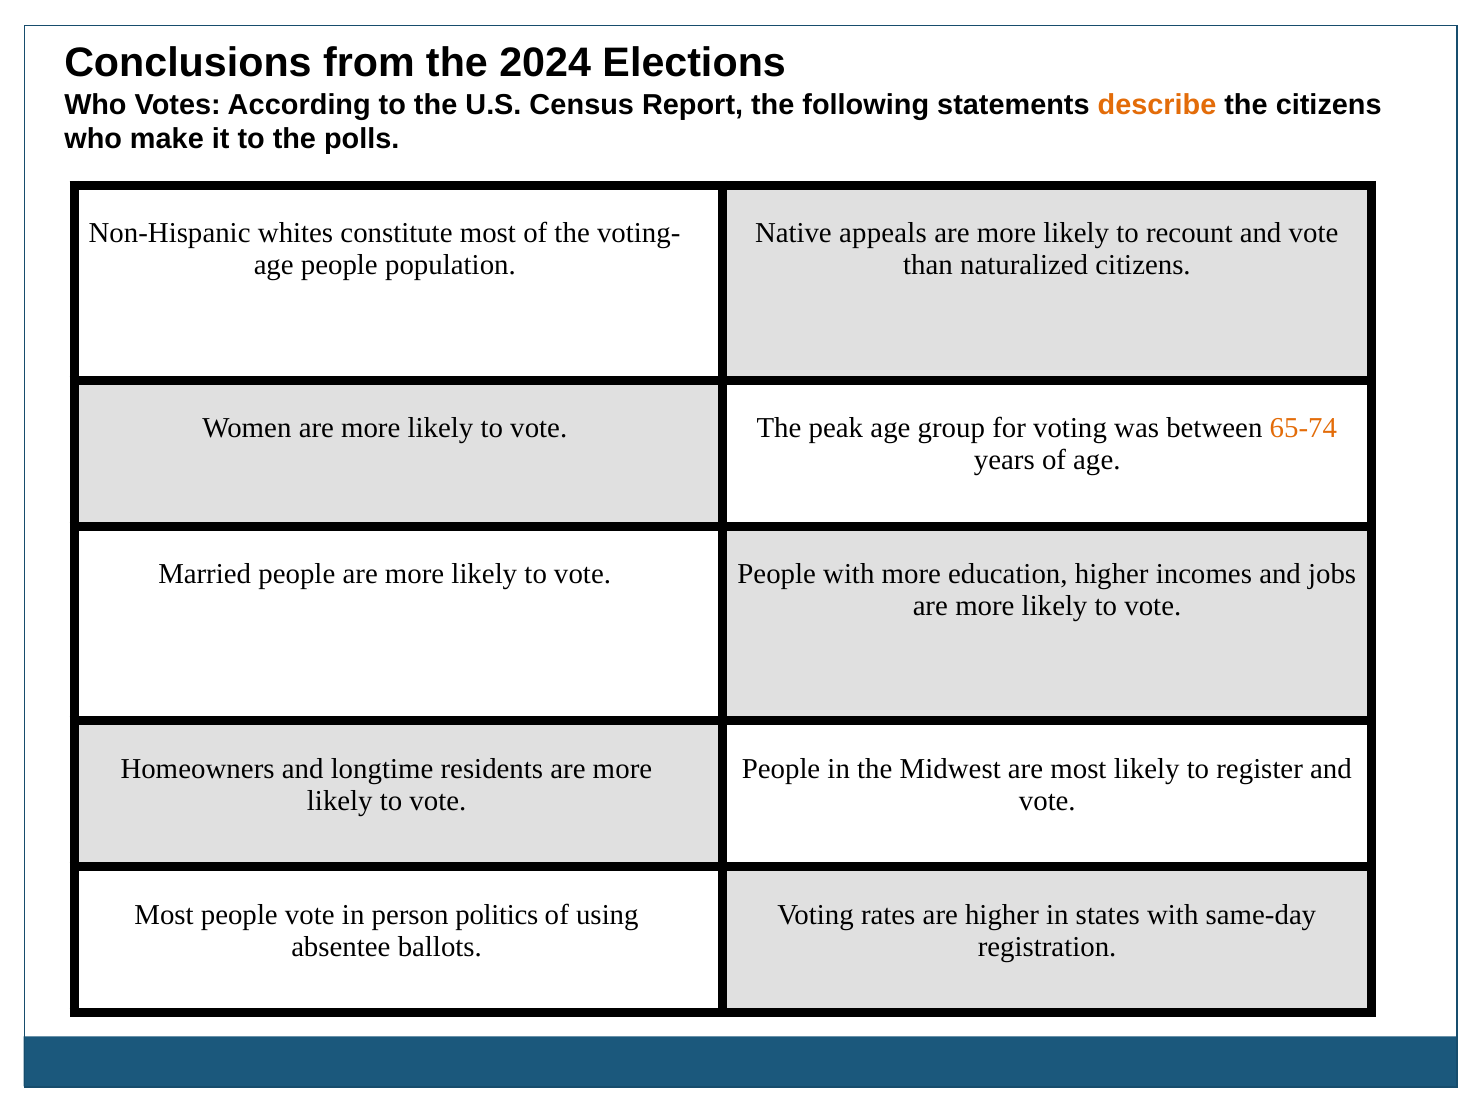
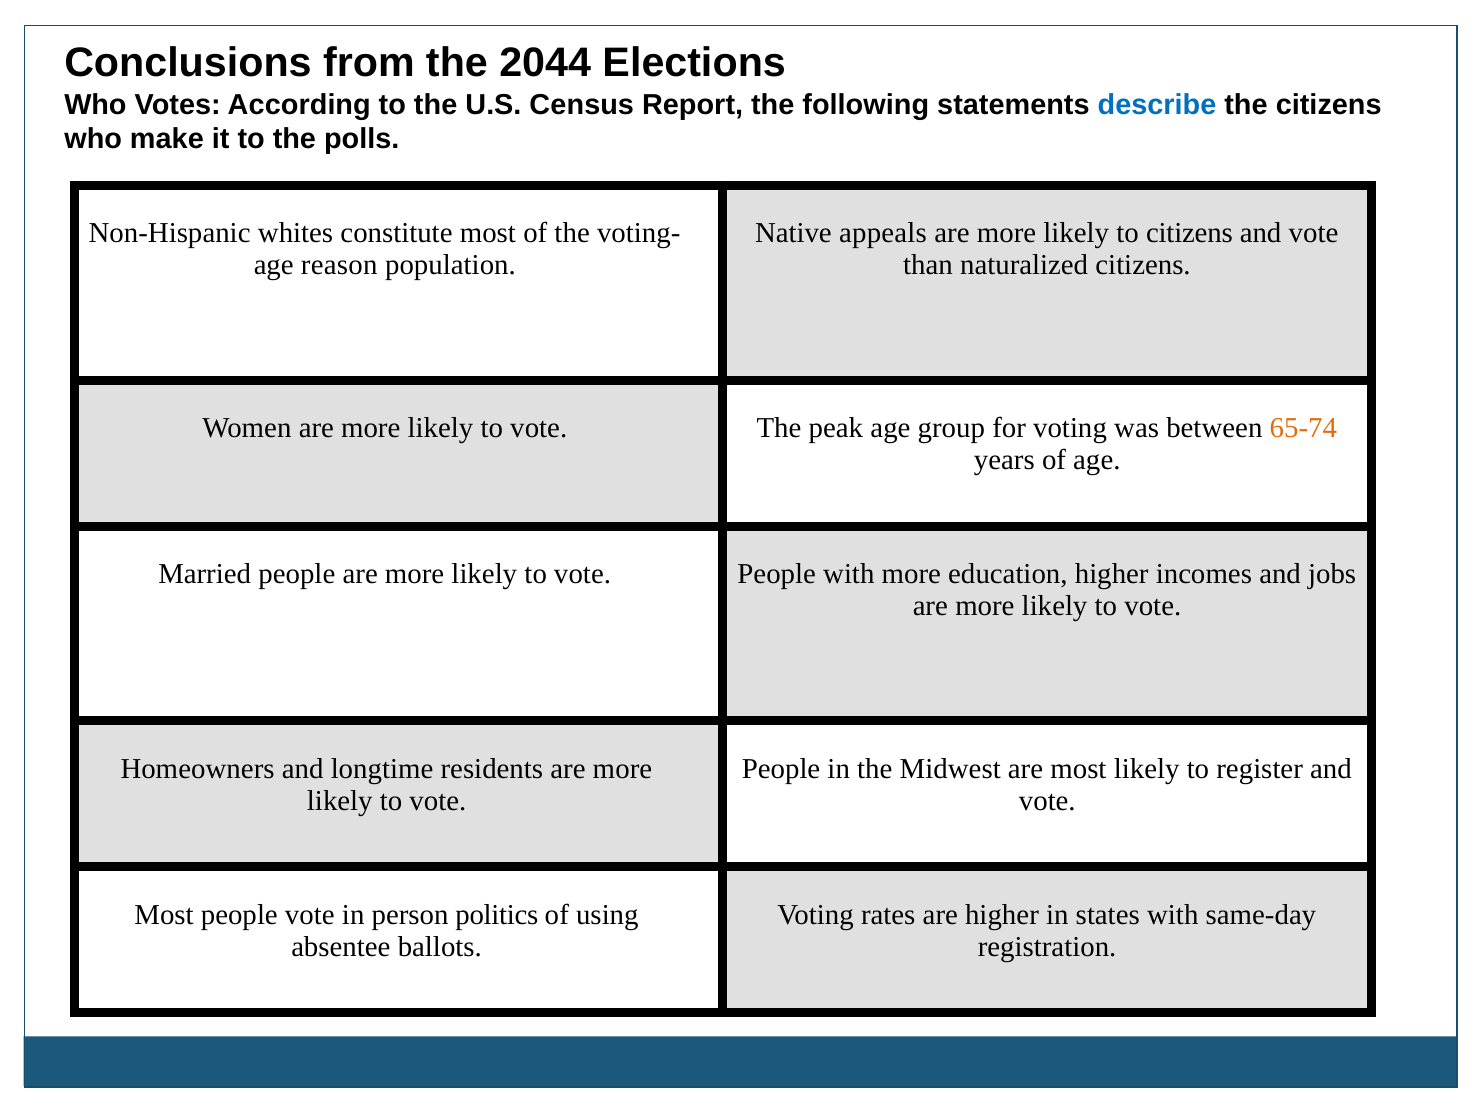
2024: 2024 -> 2044
describe colour: orange -> blue
to recount: recount -> citizens
age people: people -> reason
